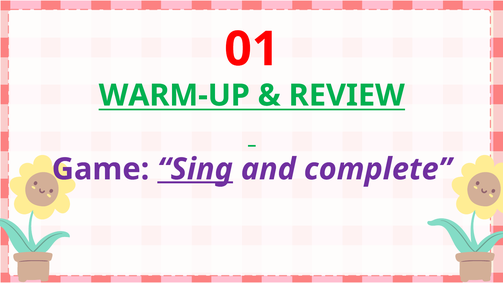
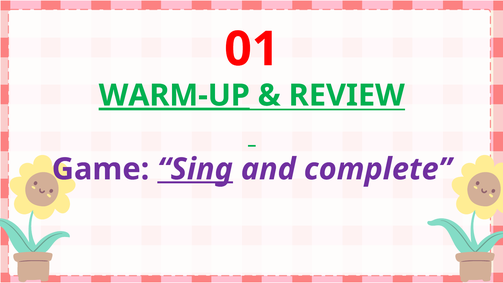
WARM-UP underline: none -> present
